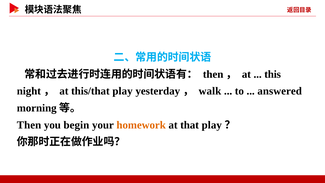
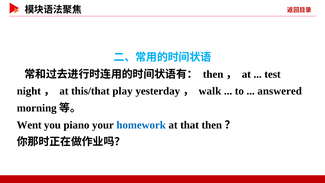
this: this -> test
Then at (29, 125): Then -> Went
begin: begin -> piano
homework colour: orange -> blue
that play: play -> then
